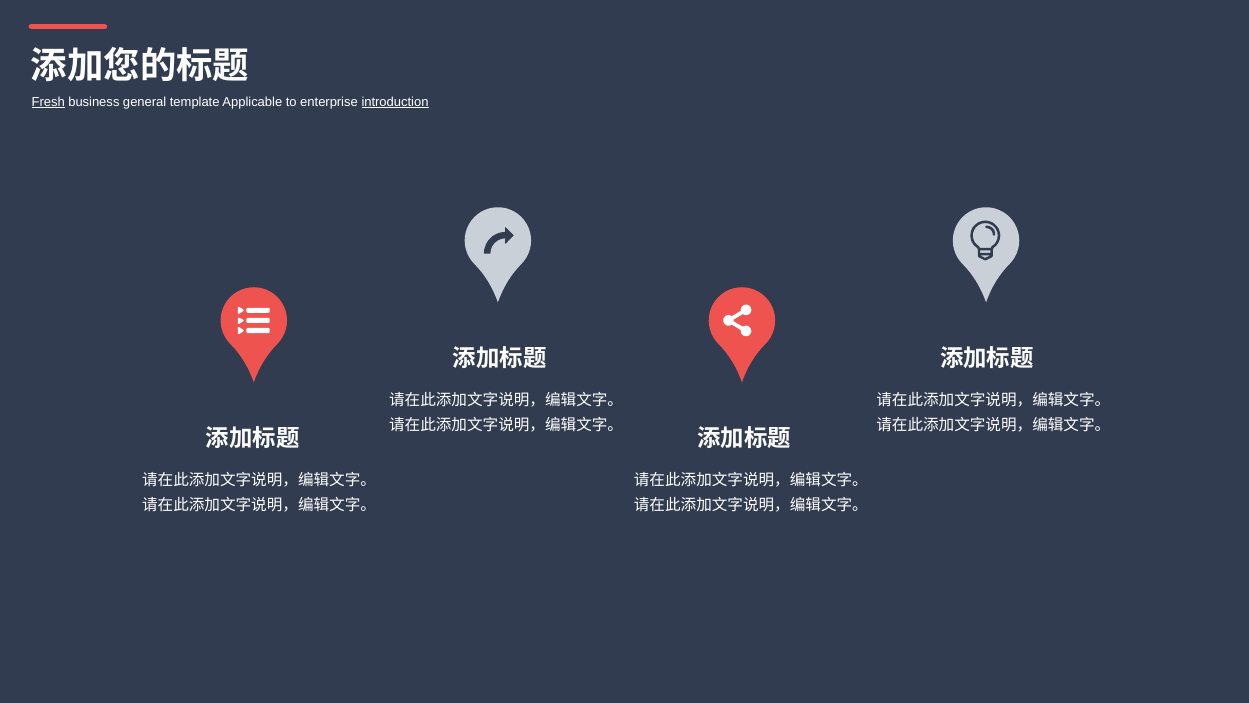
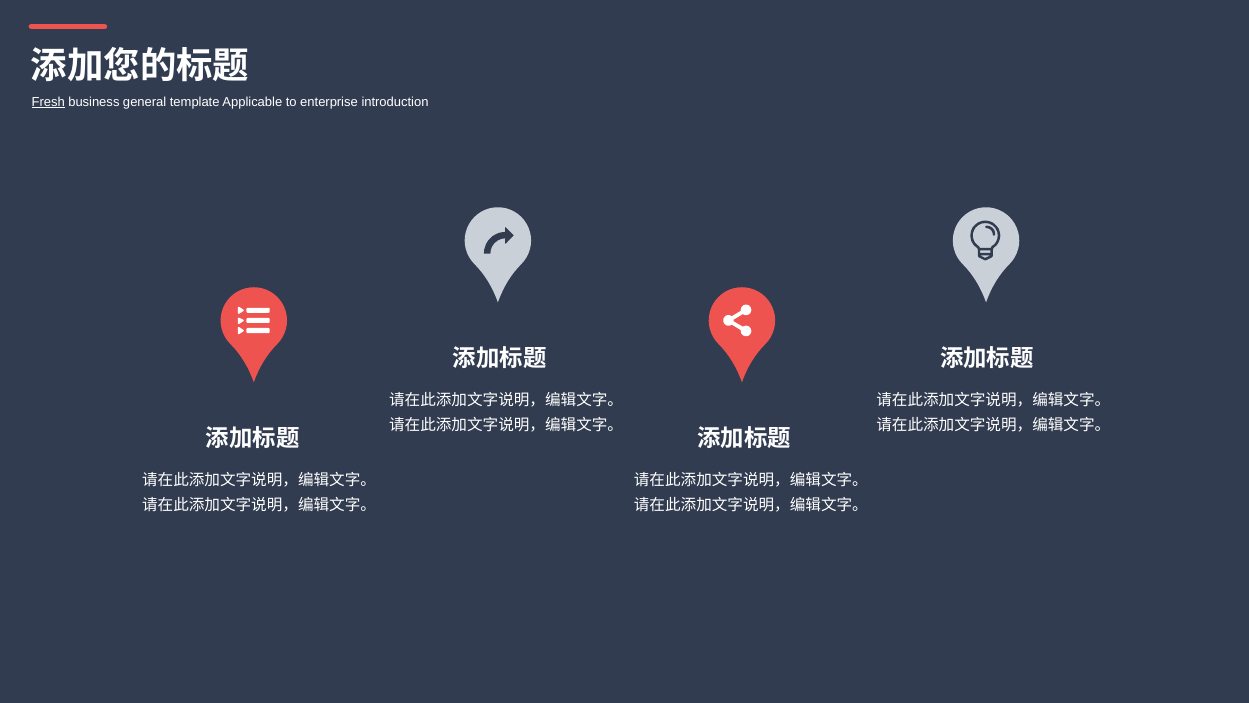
introduction underline: present -> none
